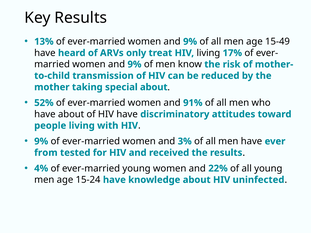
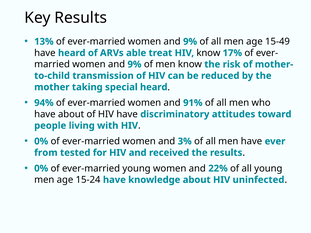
only: only -> able
HIV living: living -> know
special about: about -> heard
52%: 52% -> 94%
9% at (41, 141): 9% -> 0%
4% at (41, 169): 4% -> 0%
